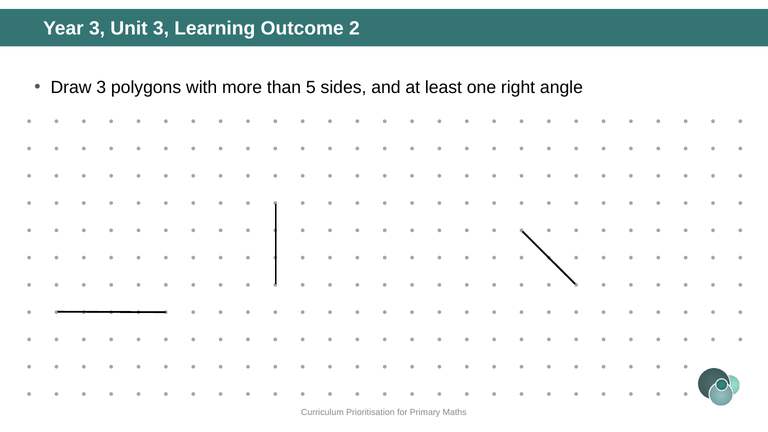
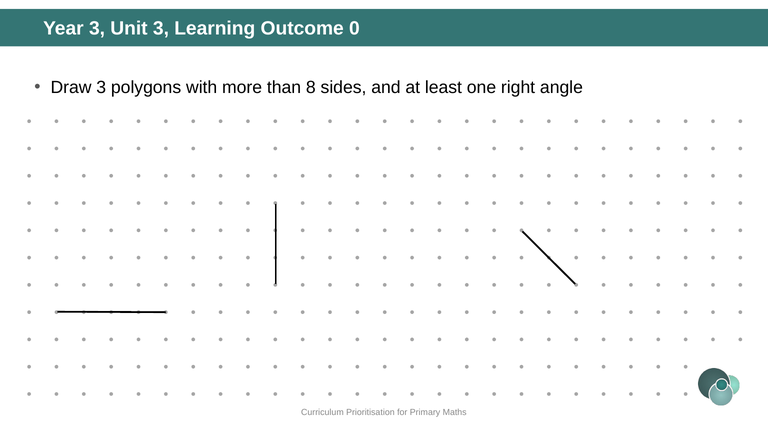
2: 2 -> 0
5: 5 -> 8
